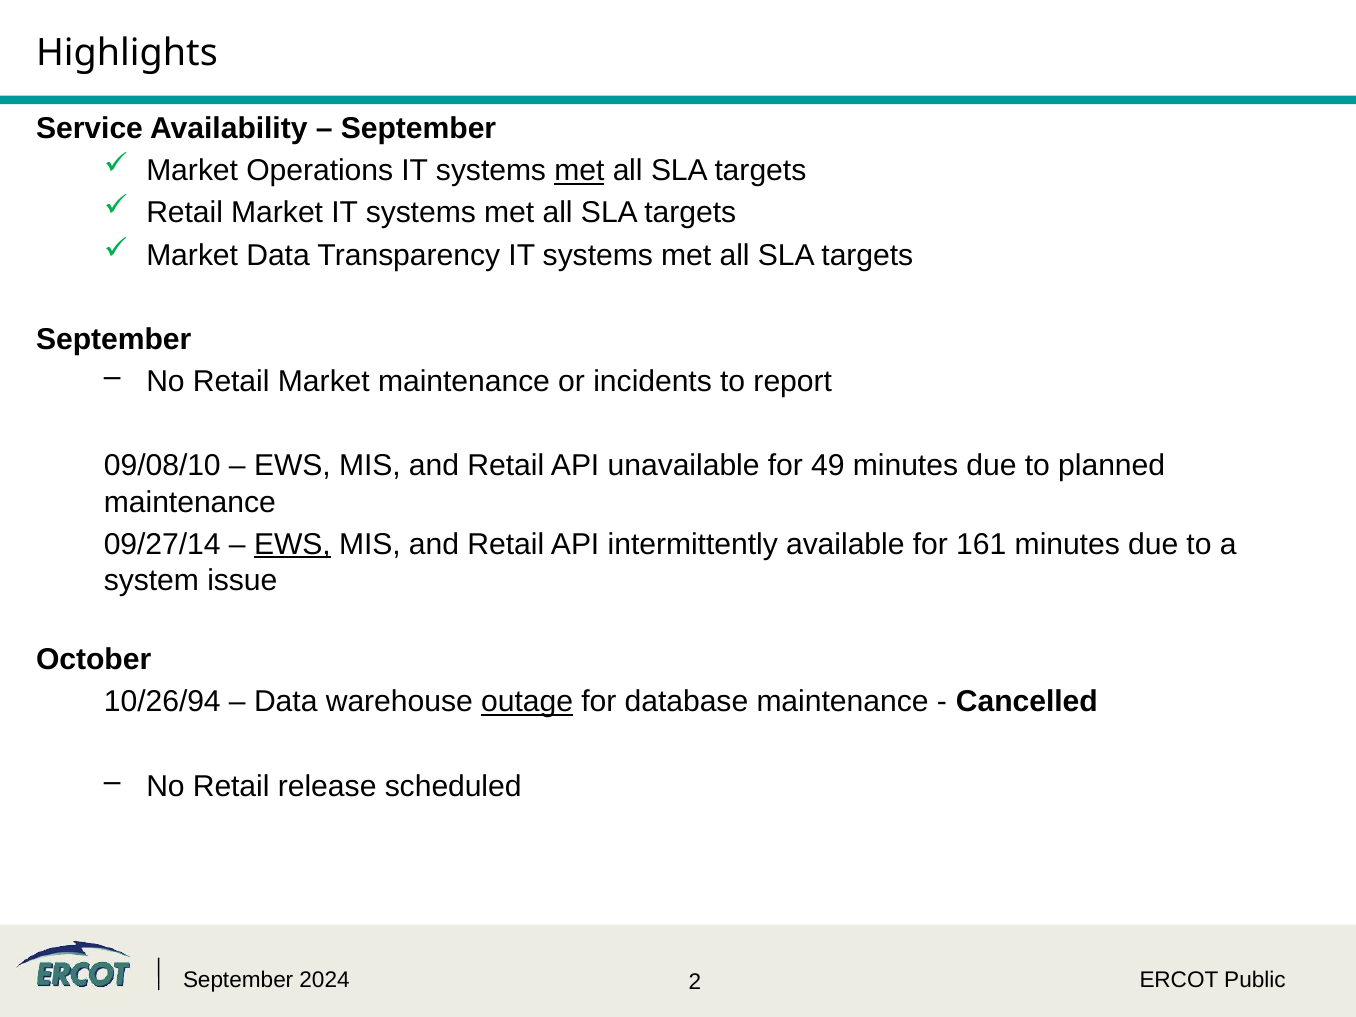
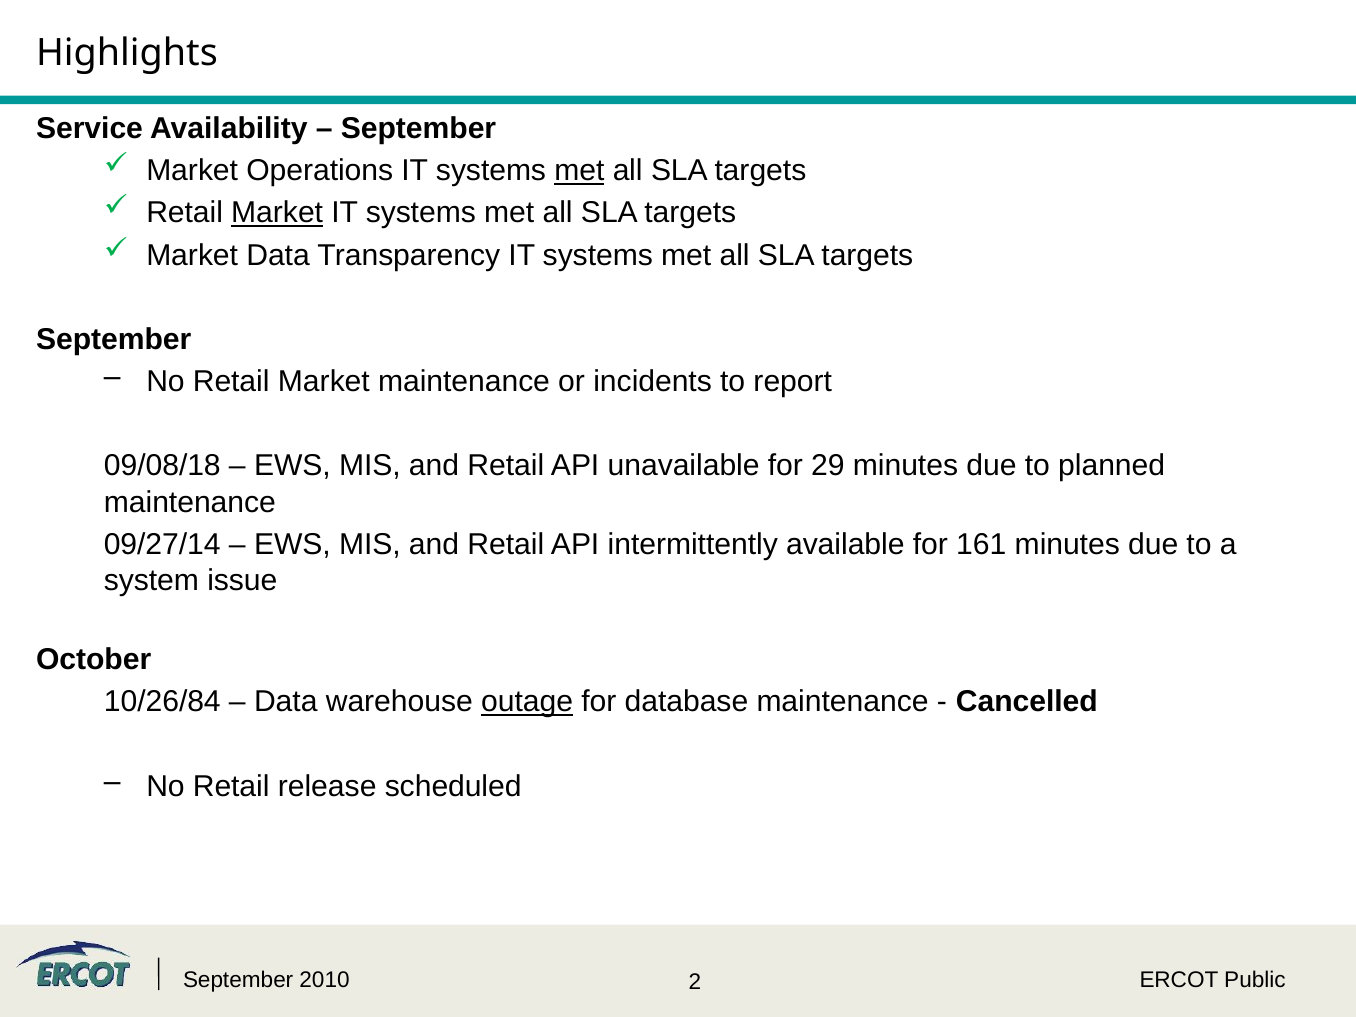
Market at (277, 213) underline: none -> present
09/08/10: 09/08/10 -> 09/08/18
49: 49 -> 29
EWS at (292, 544) underline: present -> none
10/26/94: 10/26/94 -> 10/26/84
2024: 2024 -> 2010
